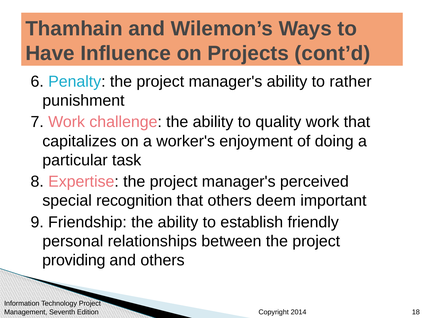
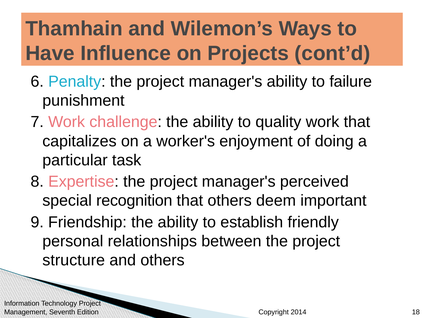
rather: rather -> failure
providing: providing -> structure
